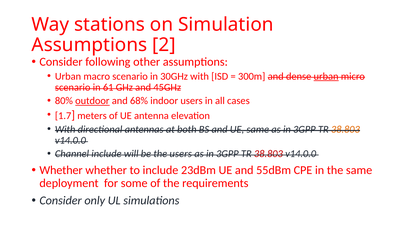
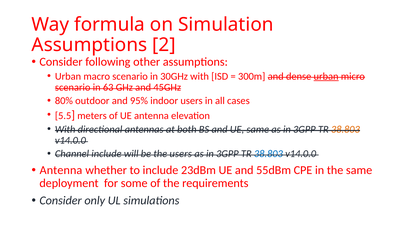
stations: stations -> formula
61: 61 -> 63
outdoor underline: present -> none
68%: 68% -> 95%
1.7: 1.7 -> 5.5
38.803 at (268, 154) colour: red -> blue
Whether at (61, 171): Whether -> Antenna
